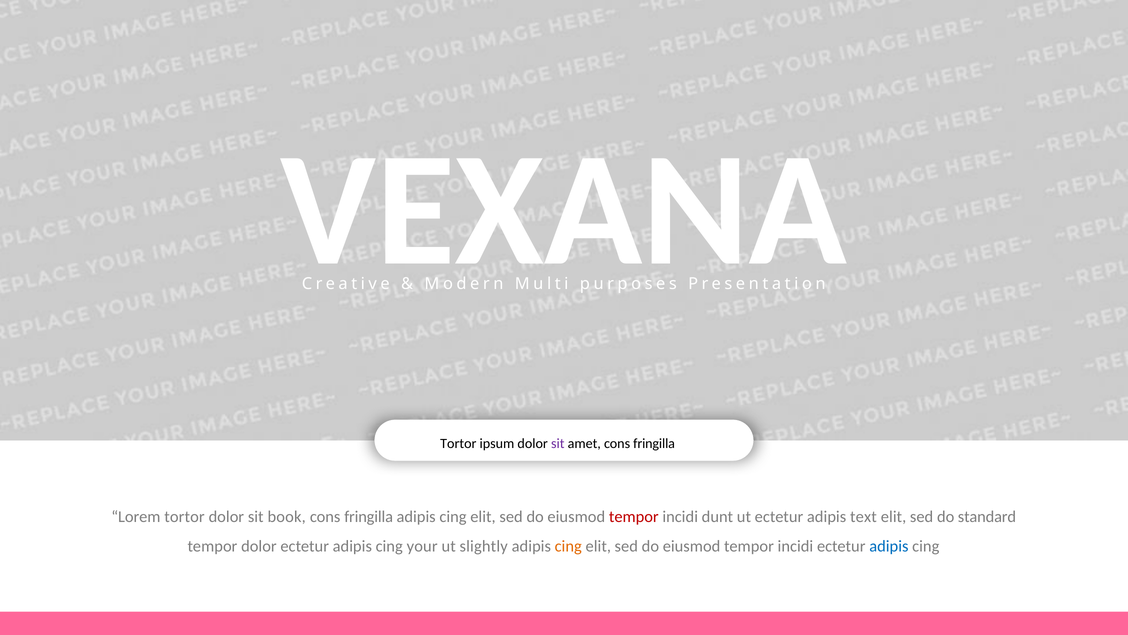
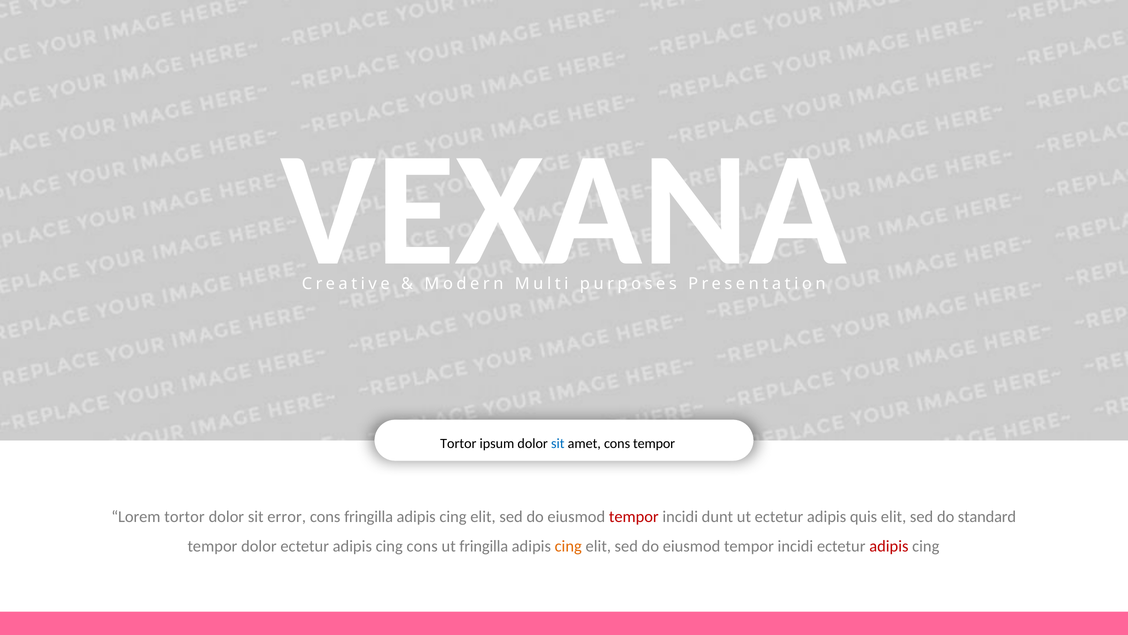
sit at (558, 443) colour: purple -> blue
amet cons fringilla: fringilla -> tempor
book: book -> error
text: text -> quis
cing your: your -> cons
ut slightly: slightly -> fringilla
adipis at (889, 546) colour: blue -> red
